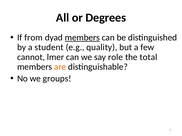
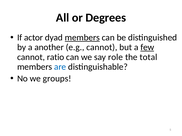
from: from -> actor
student: student -> another
e.g quality: quality -> cannot
few underline: none -> present
lmer: lmer -> ratio
are colour: orange -> blue
